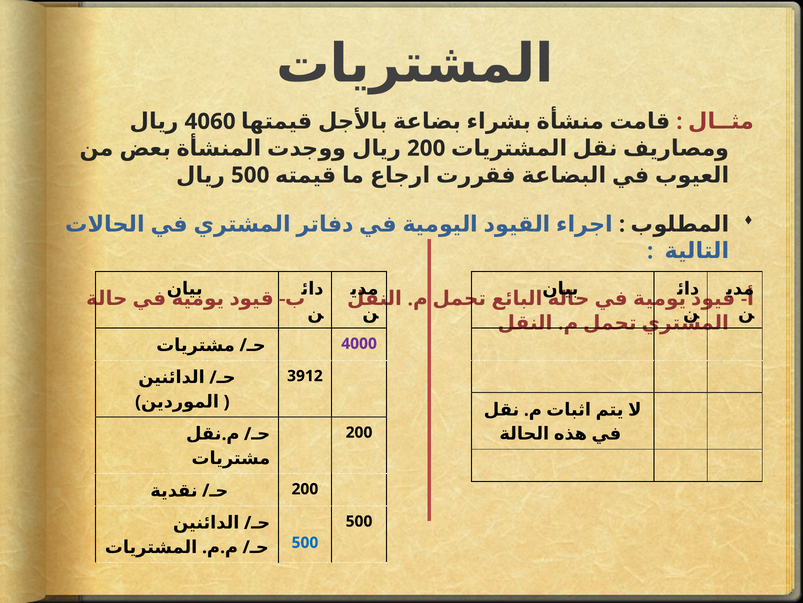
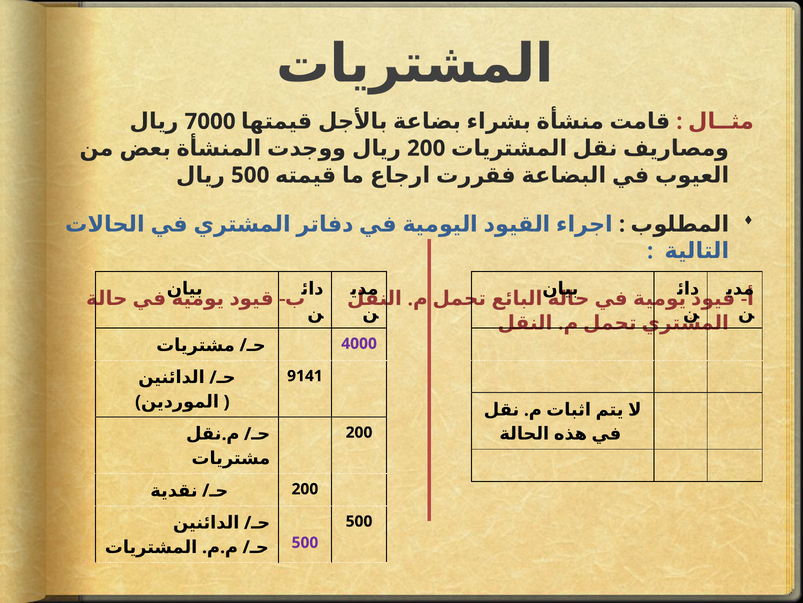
4060: 4060 -> 7000
3912: 3912 -> 9141
500 at (305, 542) colour: blue -> purple
